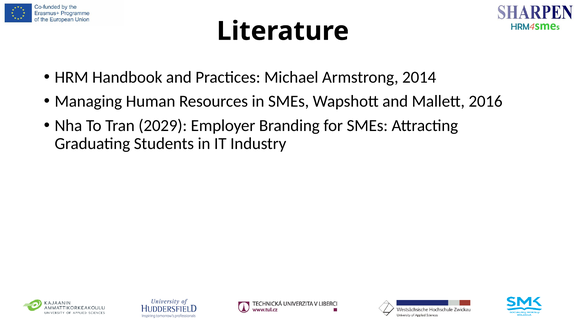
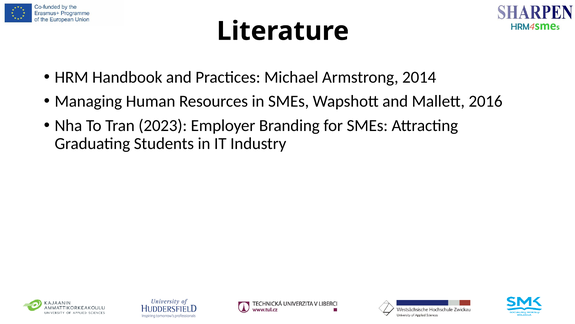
2029: 2029 -> 2023
